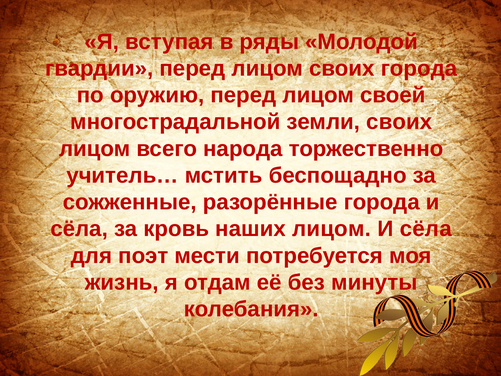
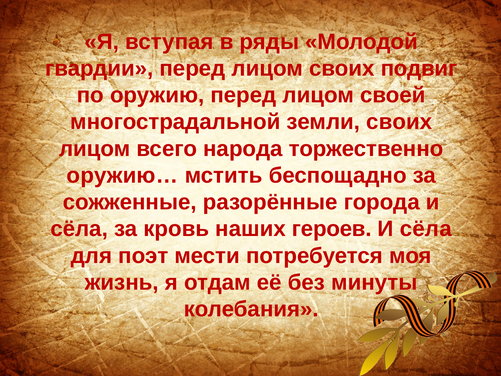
своих города: города -> подвиг
учитель…: учитель… -> оружию…
наших лицом: лицом -> героев
